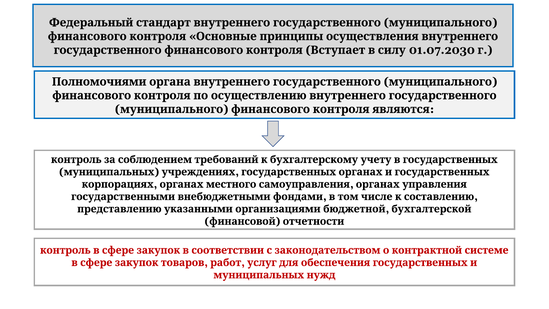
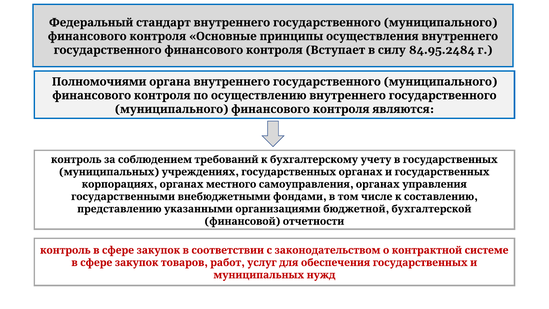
01.07.2030: 01.07.2030 -> 84.95.2484
